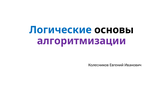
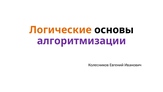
Логические colour: blue -> orange
